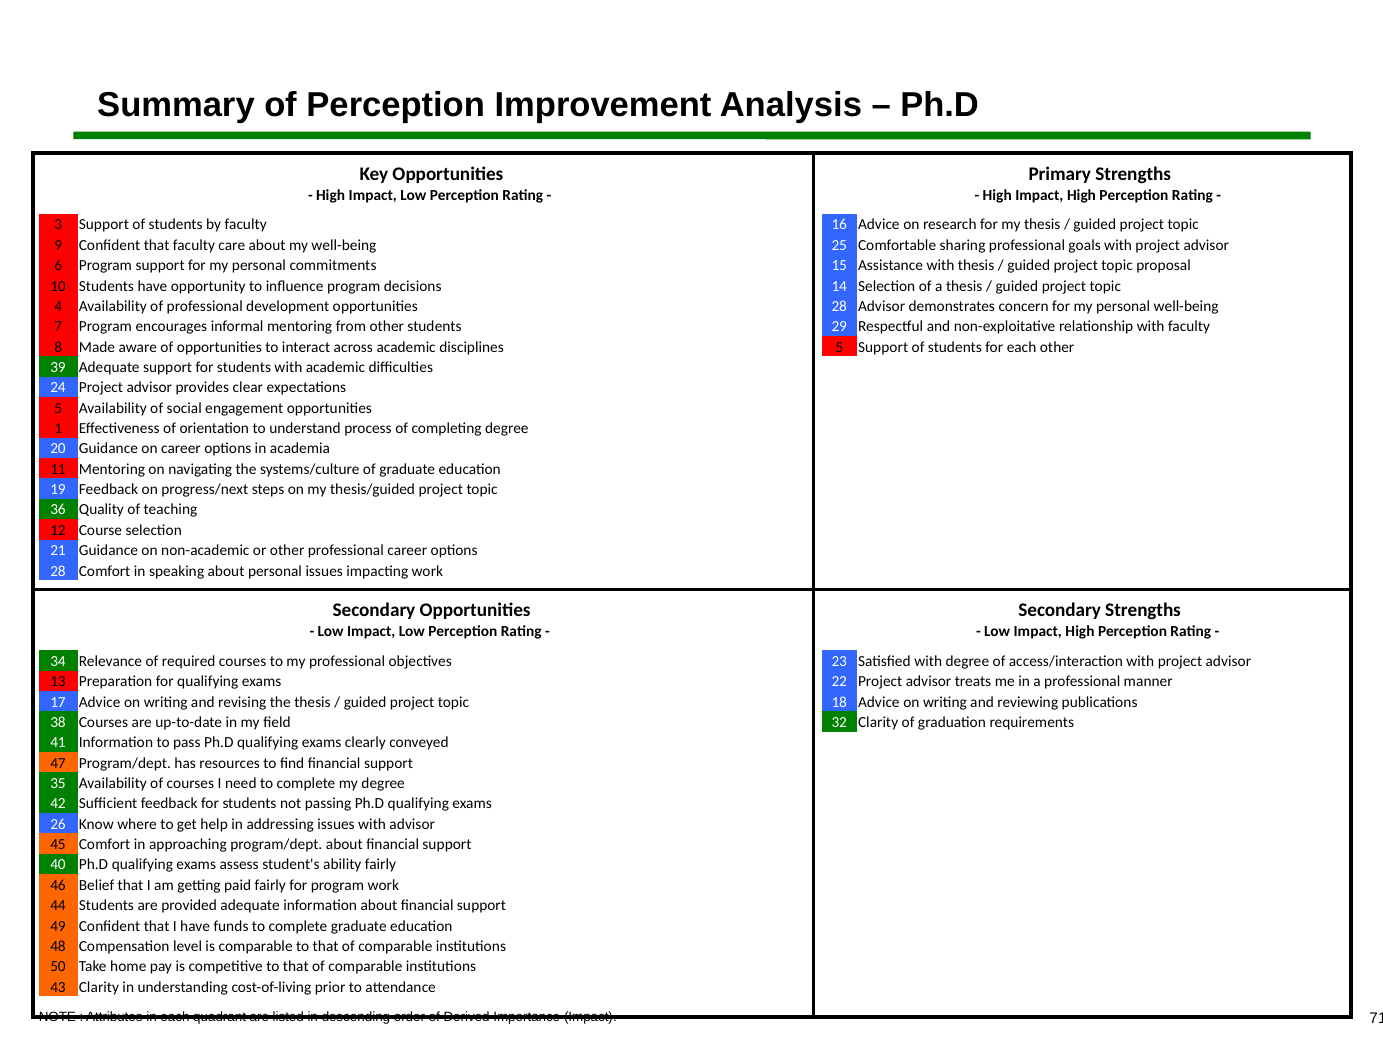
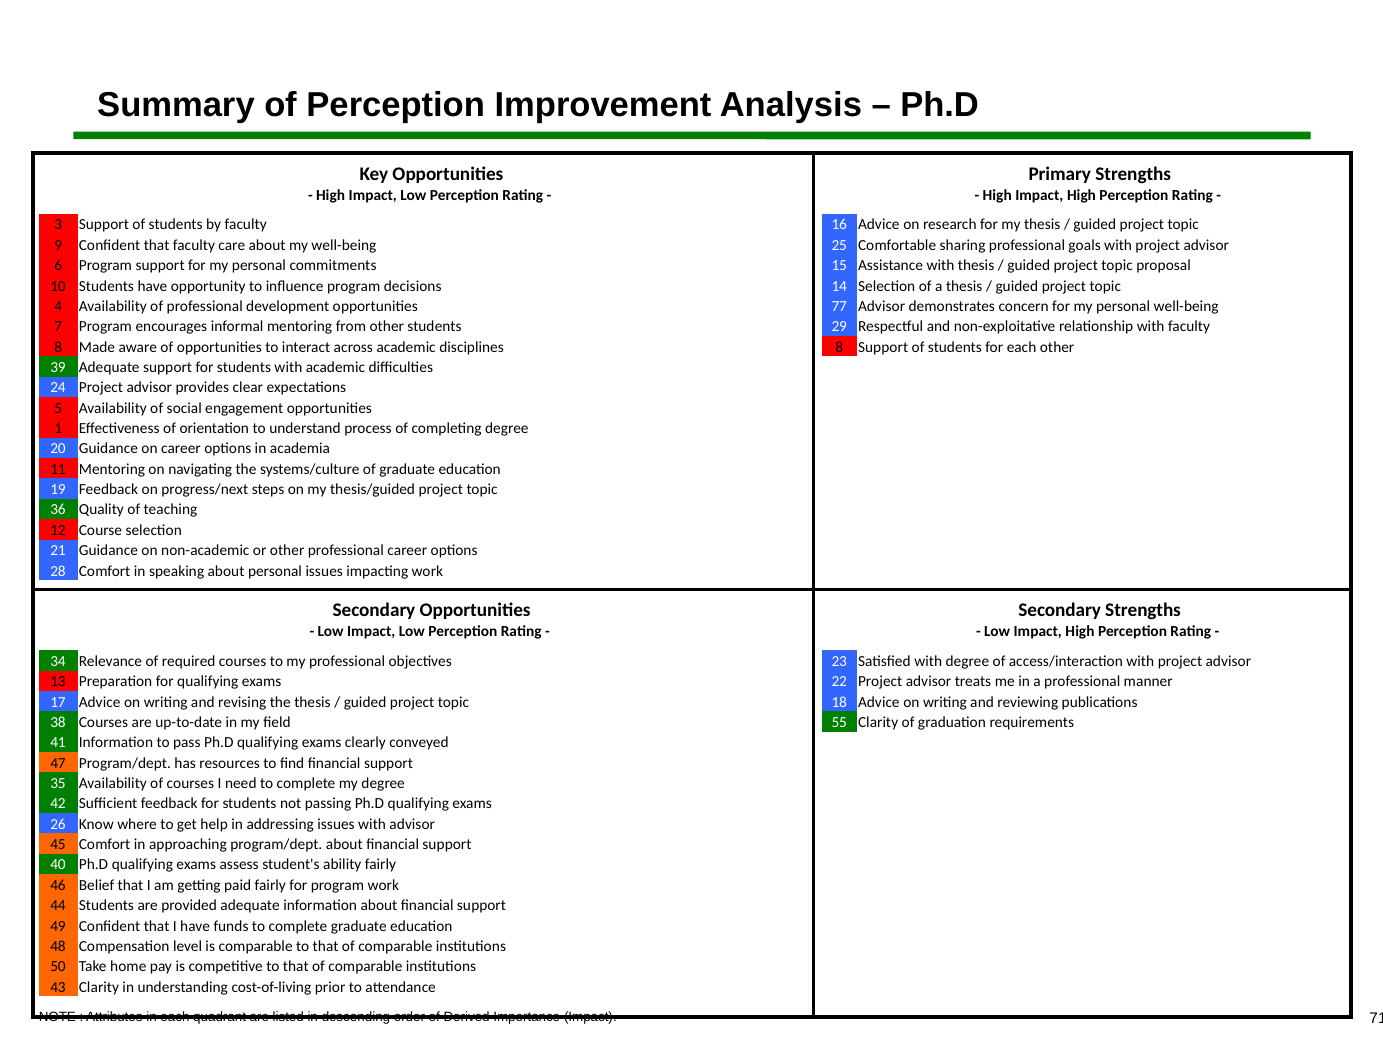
opportunities 28: 28 -> 77
disciplines 5: 5 -> 8
32: 32 -> 55
